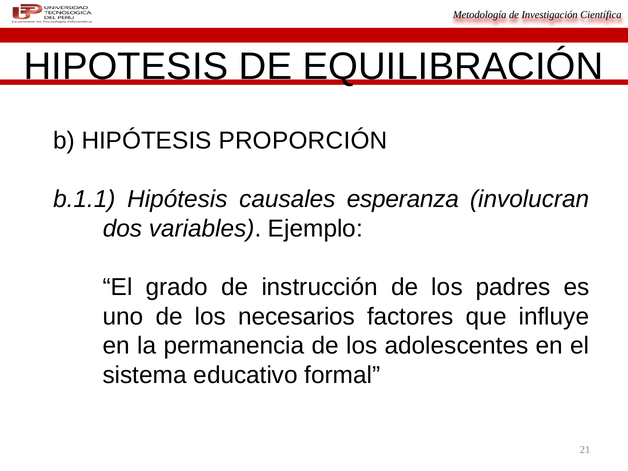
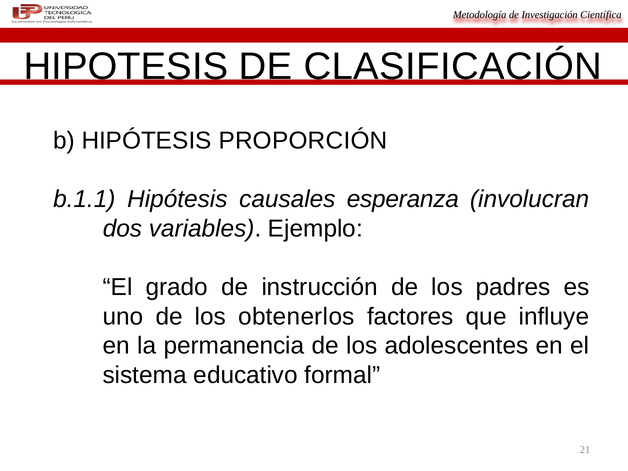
EQUILIBRACIÓN: EQUILIBRACIÓN -> CLASIFICACIÓN
necesarios: necesarios -> obtenerlos
